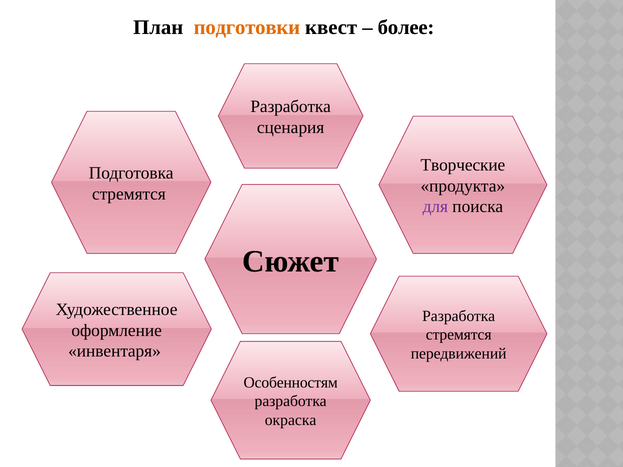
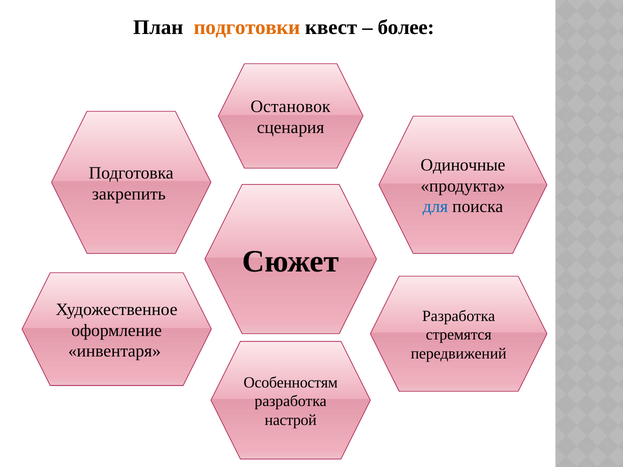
Разработка at (291, 107): Разработка -> Остановок
Творческие: Творческие -> Одиночные
стремятся at (129, 194): стремятся -> закрепить
для colour: purple -> blue
окраска: окраска -> настрой
